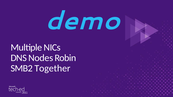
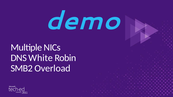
Nodes: Nodes -> White
Together: Together -> Overload
